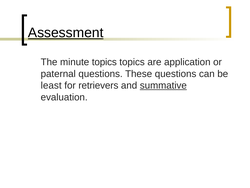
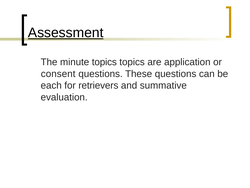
paternal: paternal -> consent
least: least -> each
summative underline: present -> none
